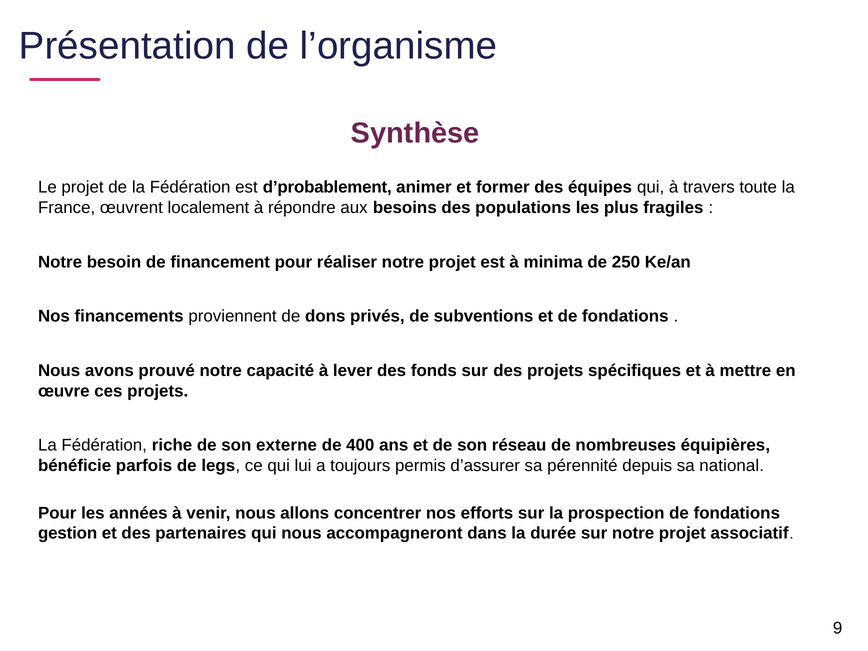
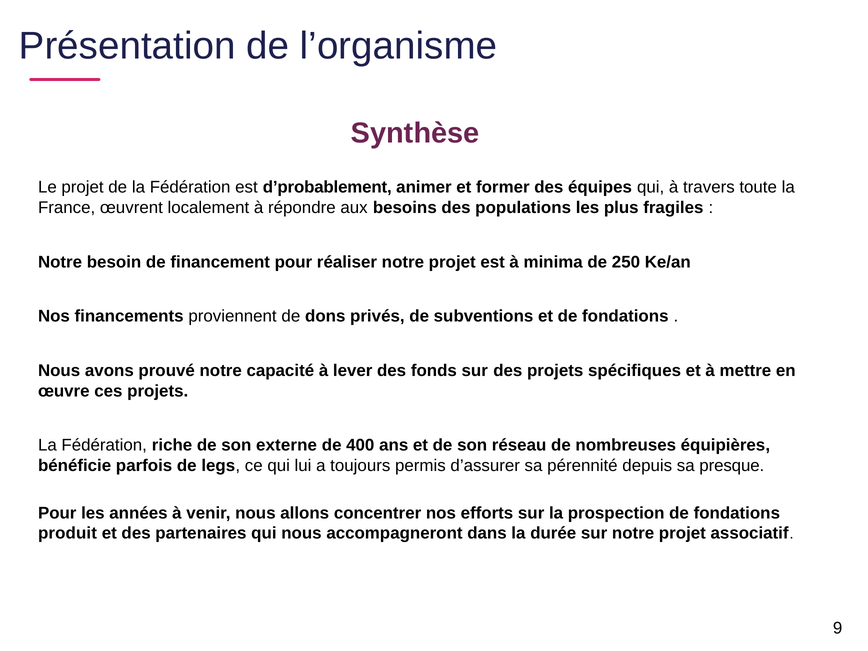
national: national -> presque
gestion: gestion -> produit
